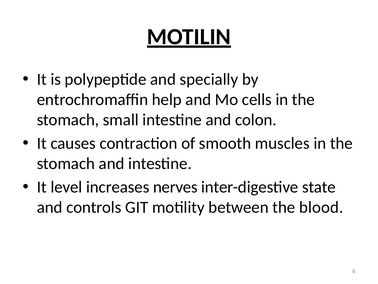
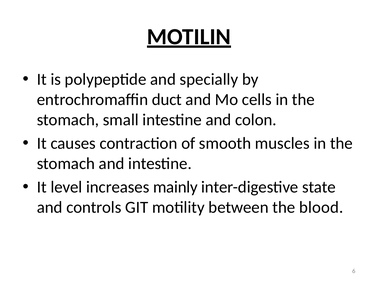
help: help -> duct
nerves: nerves -> mainly
